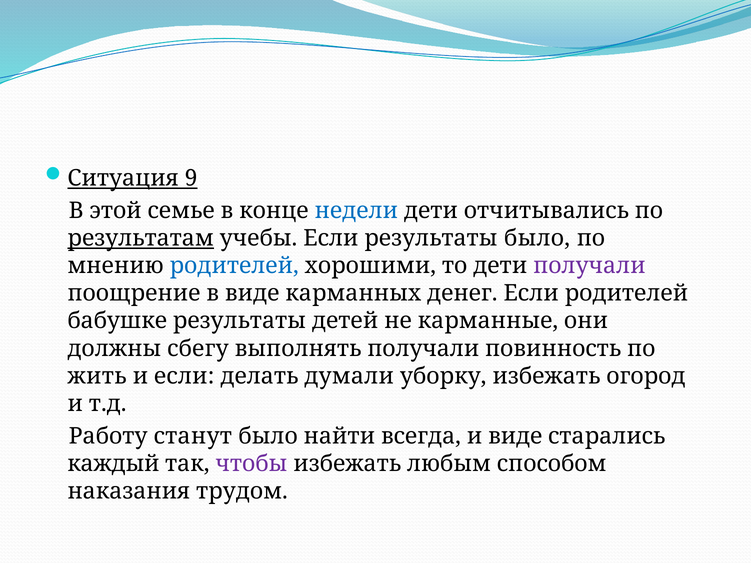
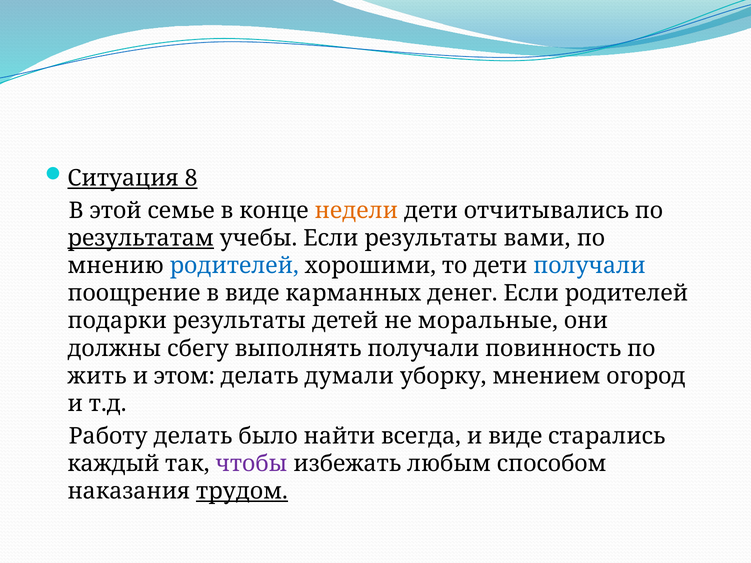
9: 9 -> 8
недели colour: blue -> orange
результаты было: было -> вами
получали at (589, 266) colour: purple -> blue
бабушке: бабушке -> подарки
карманные: карманные -> моральные
и если: если -> этом
уборку избежать: избежать -> мнением
Работу станут: станут -> делать
трудом underline: none -> present
